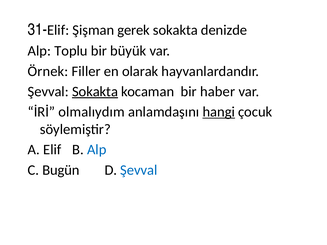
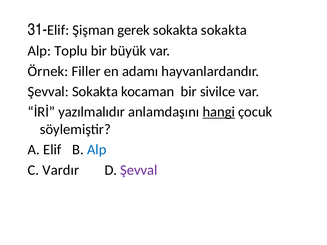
sokakta denizde: denizde -> sokakta
olarak: olarak -> adamı
Sokakta at (95, 92) underline: present -> none
haber: haber -> sivilce
olmalıydım: olmalıydım -> yazılmalıdır
Bugün: Bugün -> Vardır
Şevval at (139, 170) colour: blue -> purple
